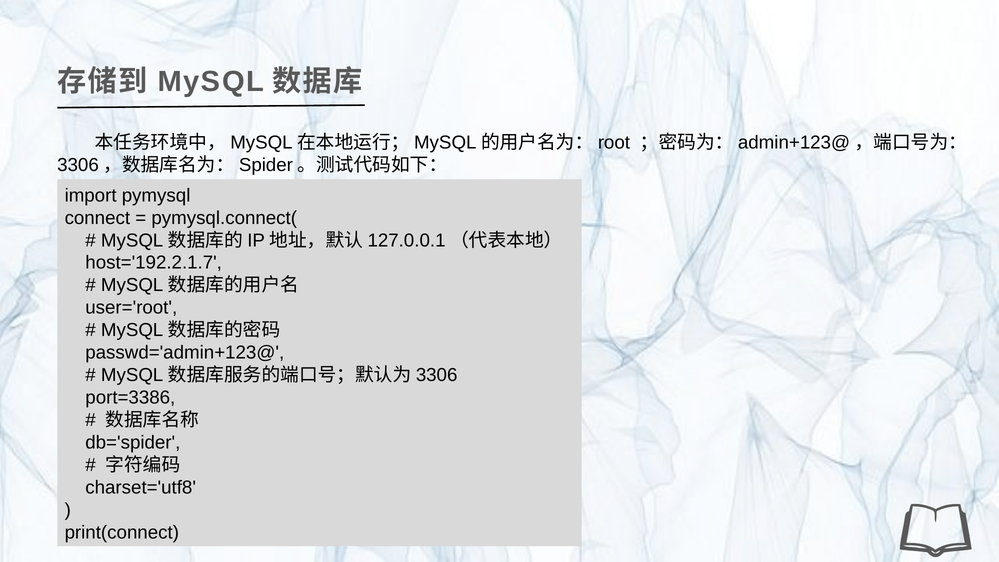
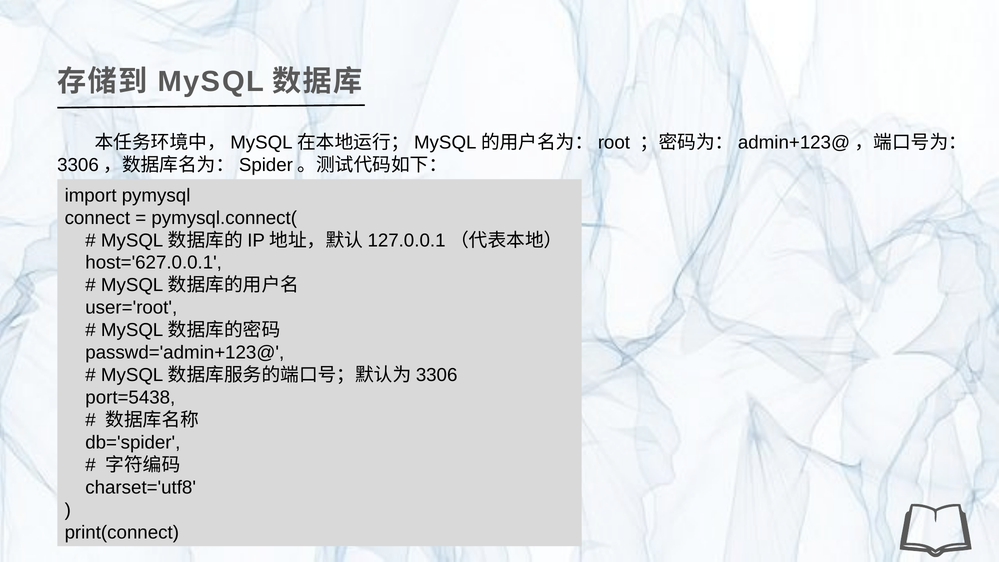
host='192.2.1.7: host='192.2.1.7 -> host='627.0.0.1
port=3386: port=3386 -> port=5438
